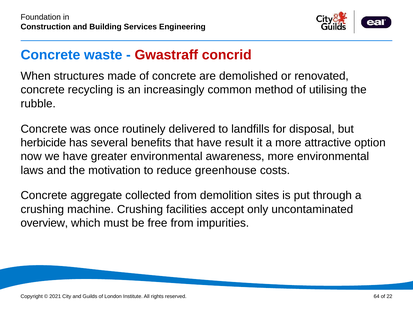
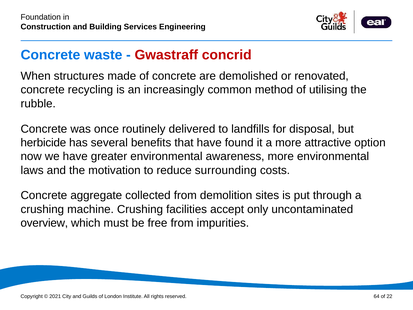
result: result -> found
greenhouse: greenhouse -> surrounding
